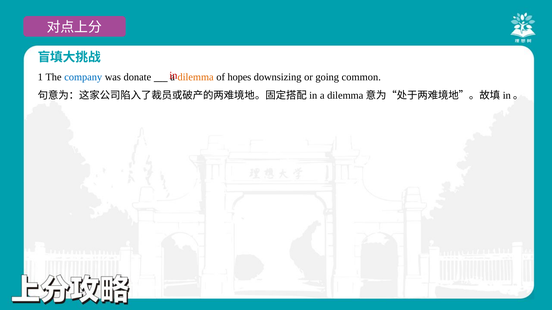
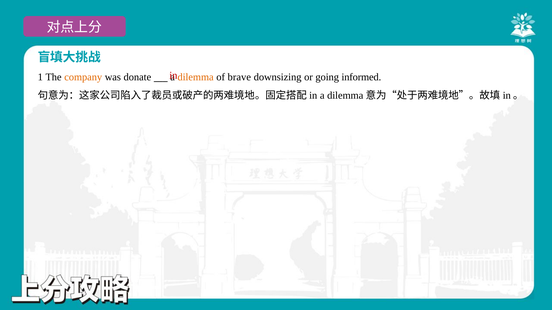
company colour: blue -> orange
hopes: hopes -> brave
common: common -> informed
